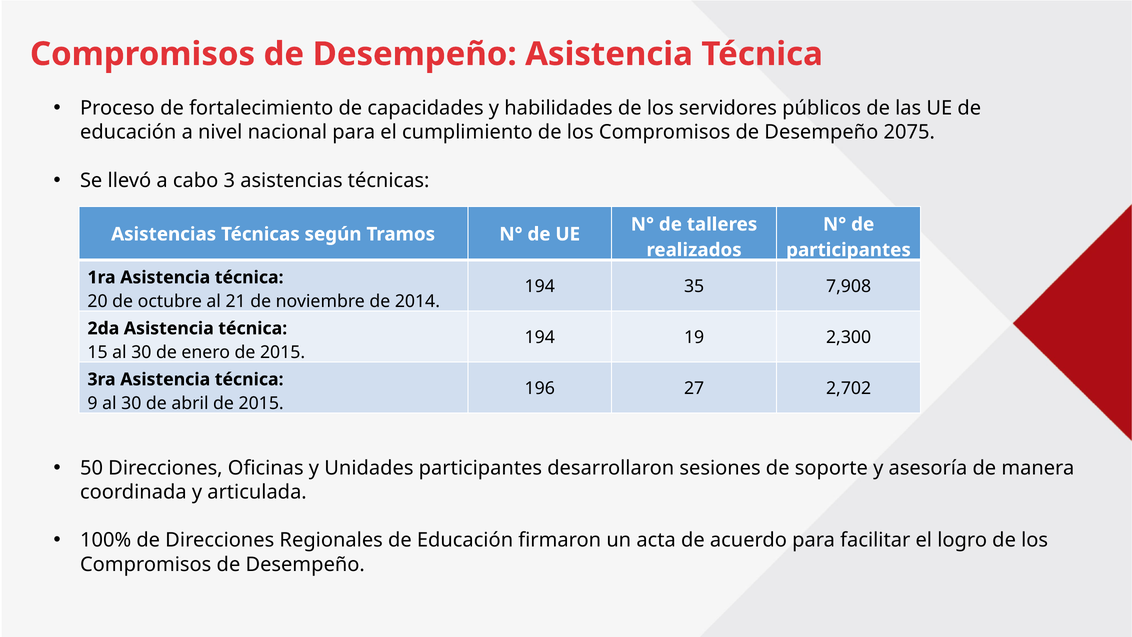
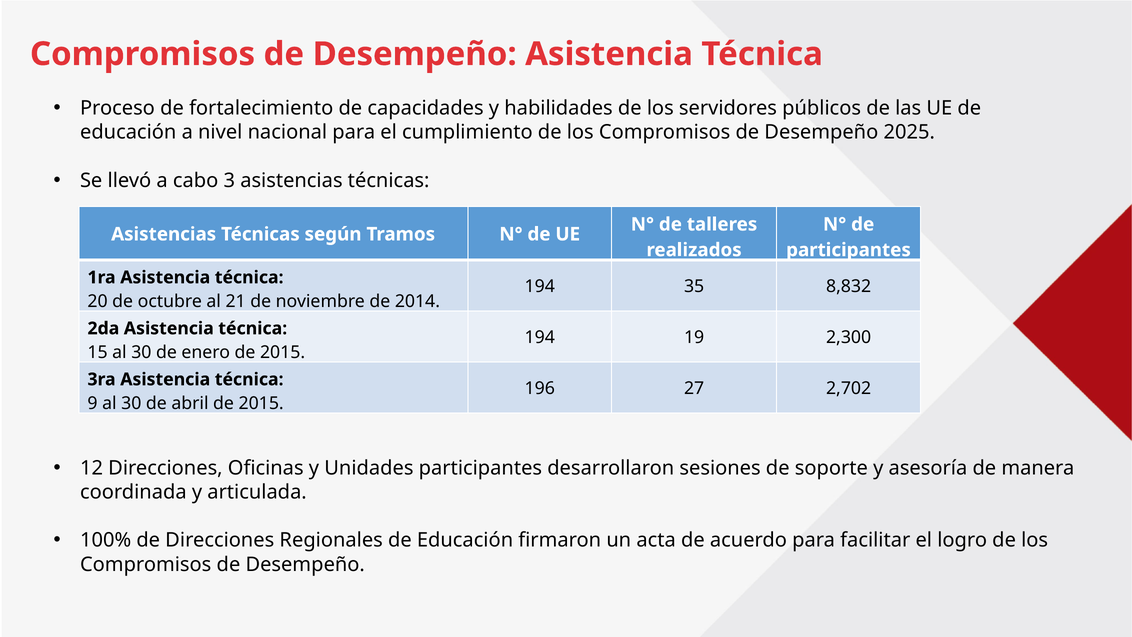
2075: 2075 -> 2025
7,908: 7,908 -> 8,832
50: 50 -> 12
